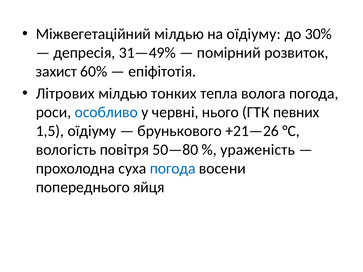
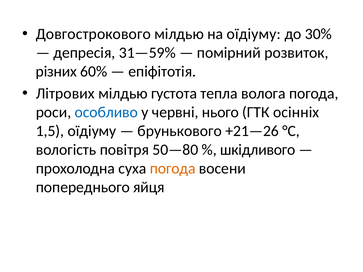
Міжвегетаційний: Міжвегетаційний -> Довгострокового
31—49%: 31—49% -> 31—59%
захист: захист -> різних
тонких: тонких -> густота
певних: певних -> осінніх
ураженість: ураженість -> шкідливого
погода at (173, 169) colour: blue -> orange
